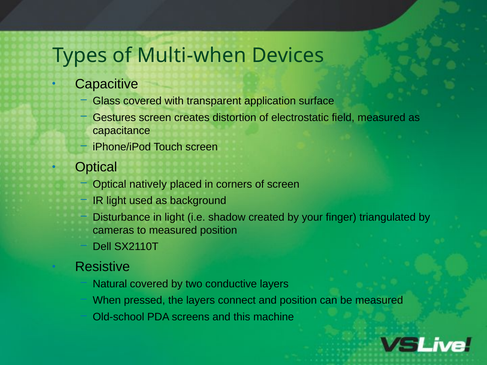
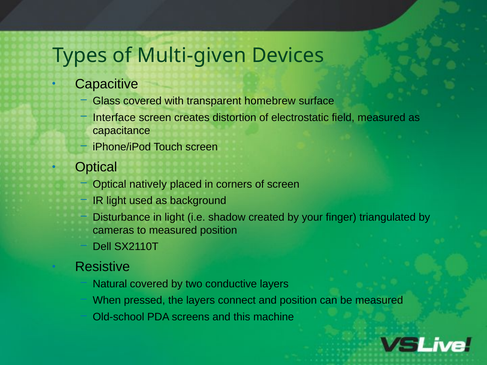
Multi-when: Multi-when -> Multi-given
application: application -> homebrew
Gestures: Gestures -> Interface
